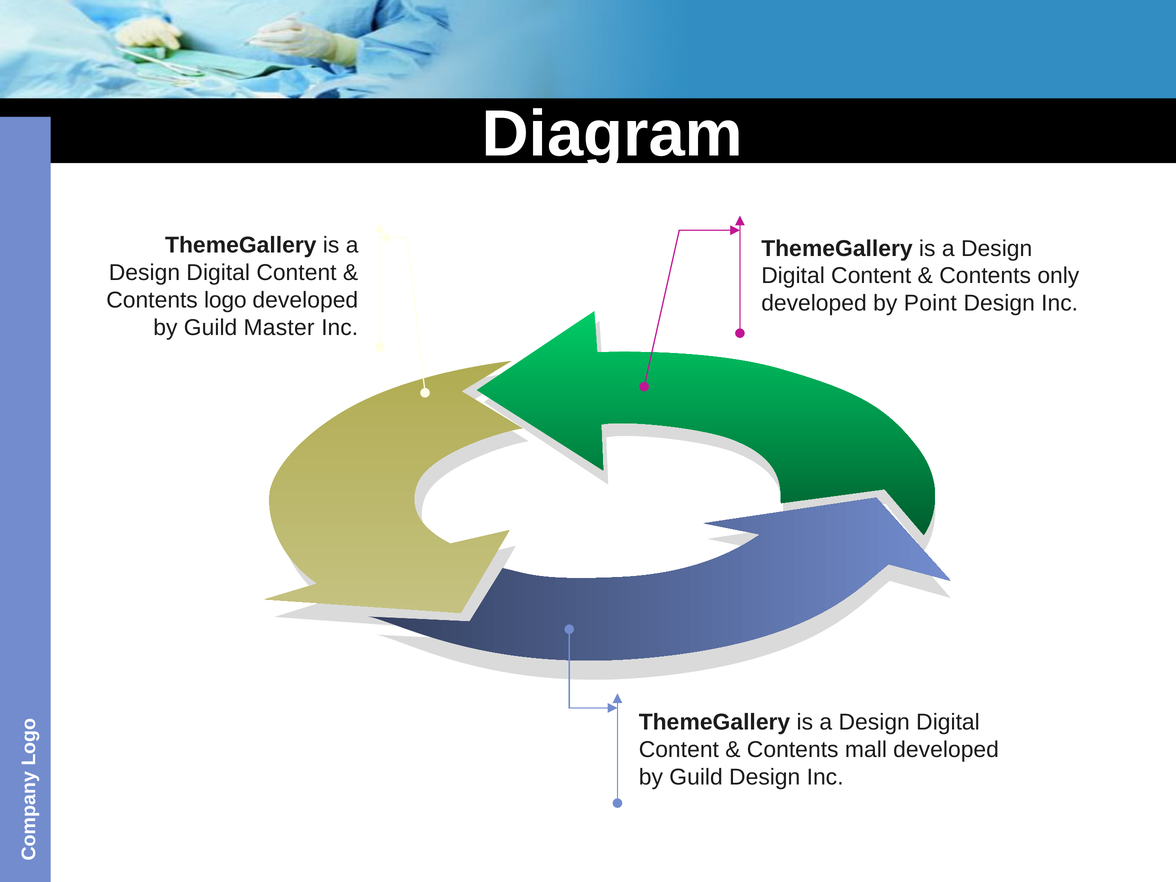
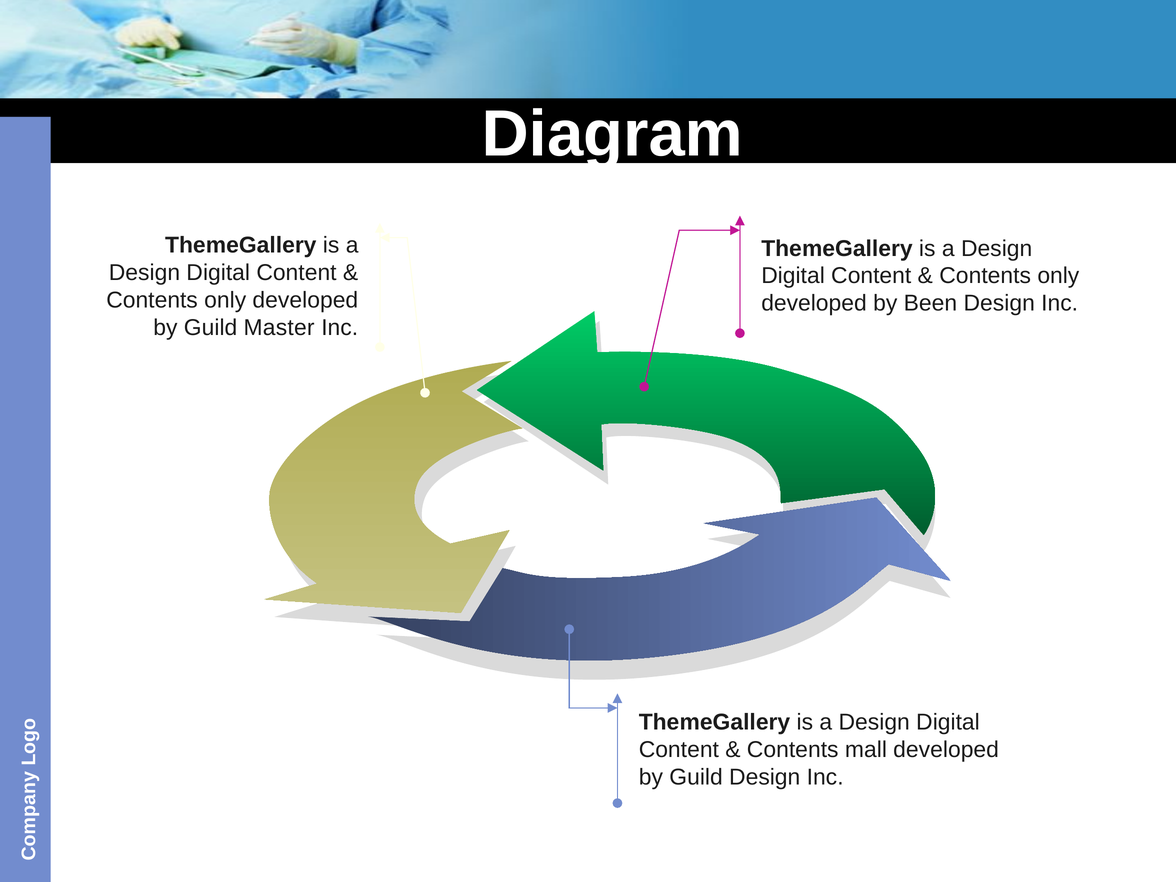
logo at (225, 300): logo -> only
Point: Point -> Been
